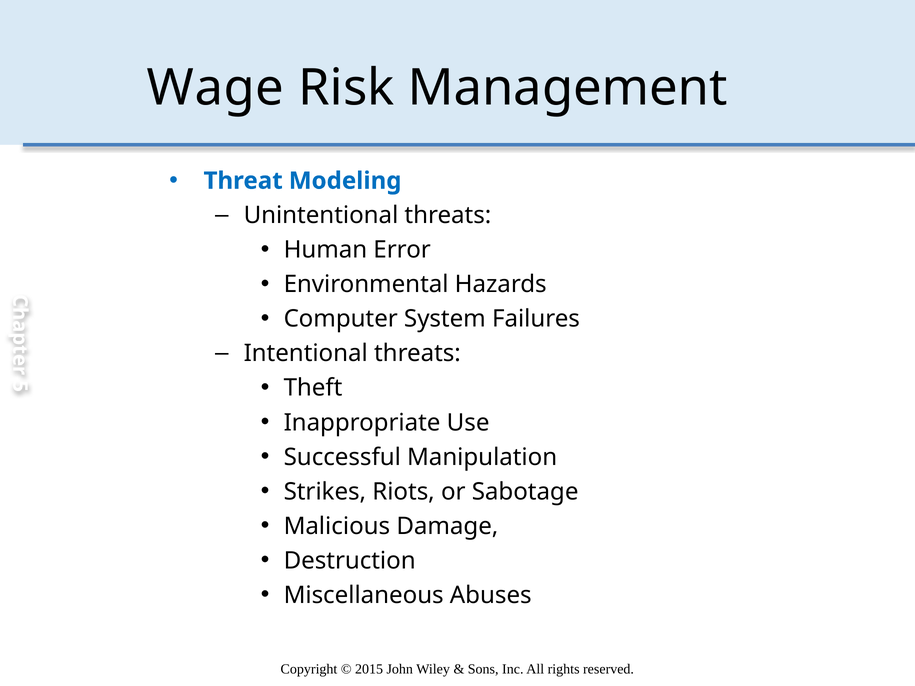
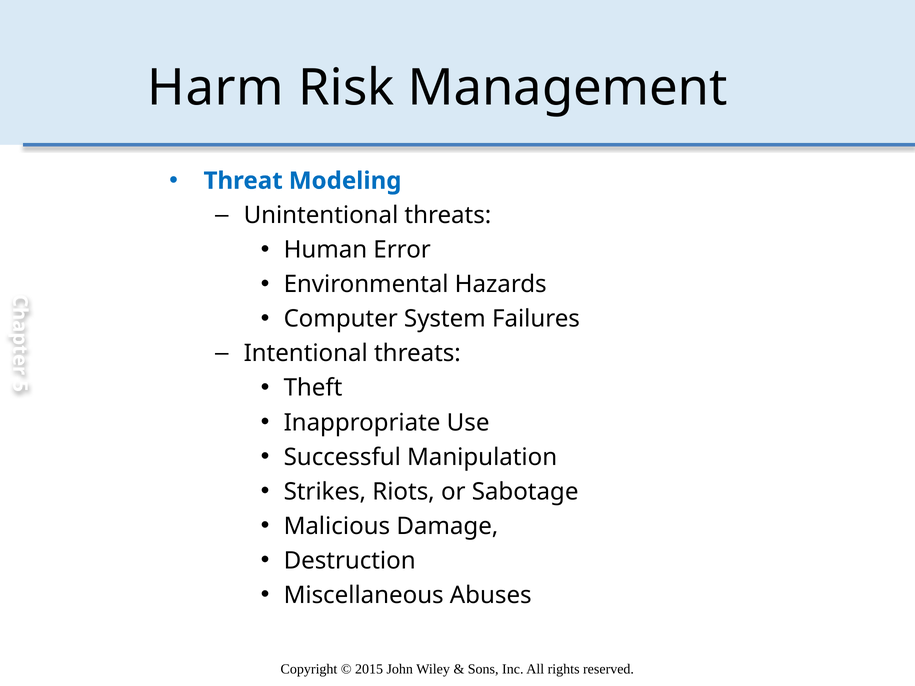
Wage: Wage -> Harm
